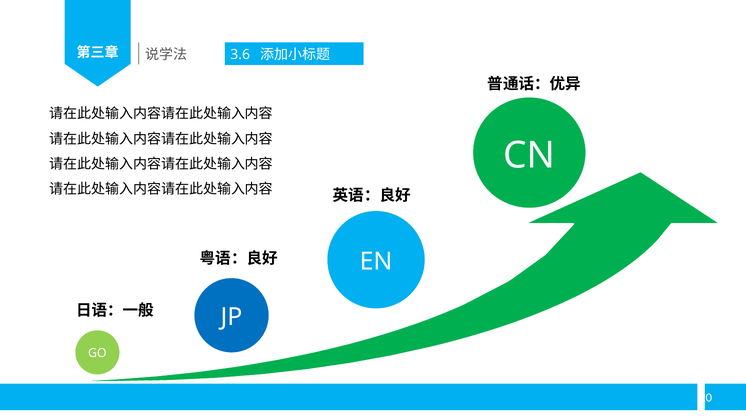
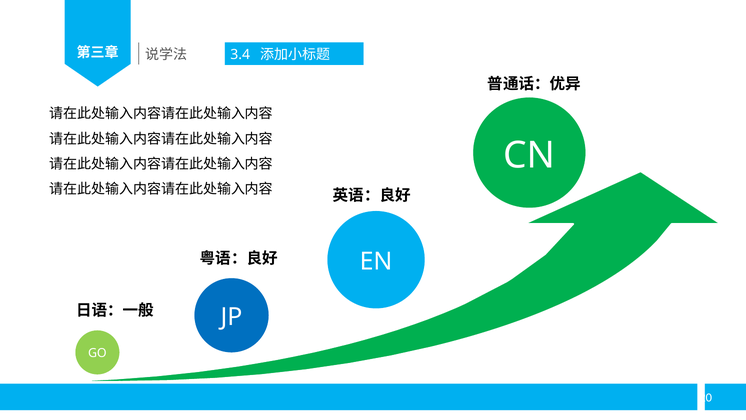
3.6: 3.6 -> 3.4
